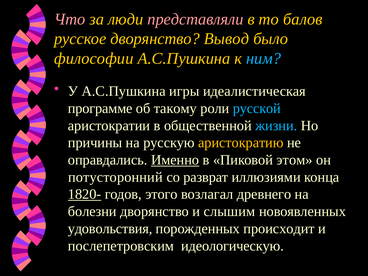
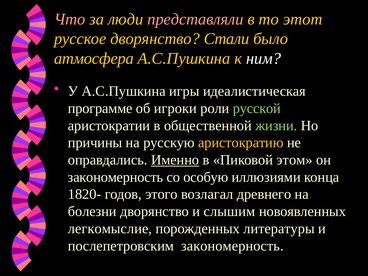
балов: балов -> этот
Вывод: Вывод -> Стали
философии: философии -> атмосфера
ним colour: light blue -> white
такому: такому -> игроки
русской colour: light blue -> light green
жизни colour: light blue -> light green
потусторонний at (115, 177): потусторонний -> закономерность
разврат: разврат -> особую
1820- underline: present -> none
удовольствия: удовольствия -> легкомыслие
происходит: происходит -> литературы
послепетровским идеологическую: идеологическую -> закономерность
